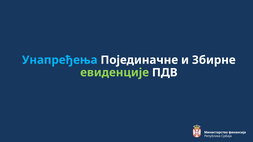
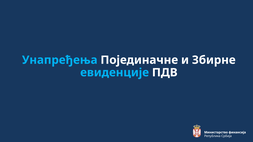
евиденције colour: light green -> light blue
